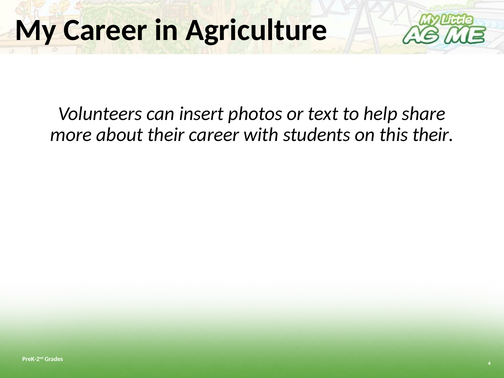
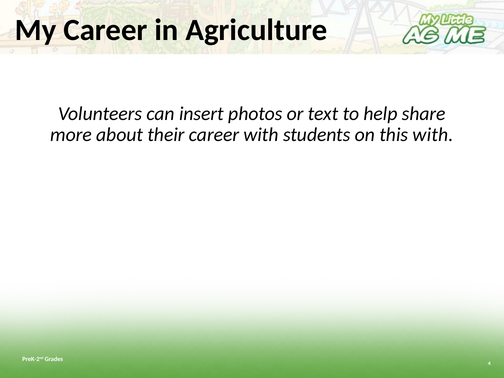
this their: their -> with
